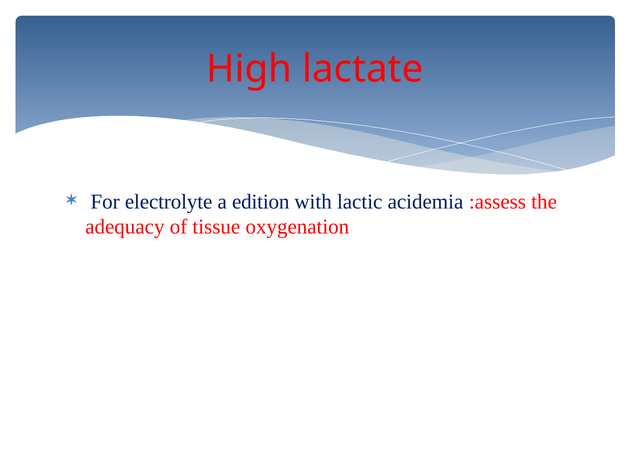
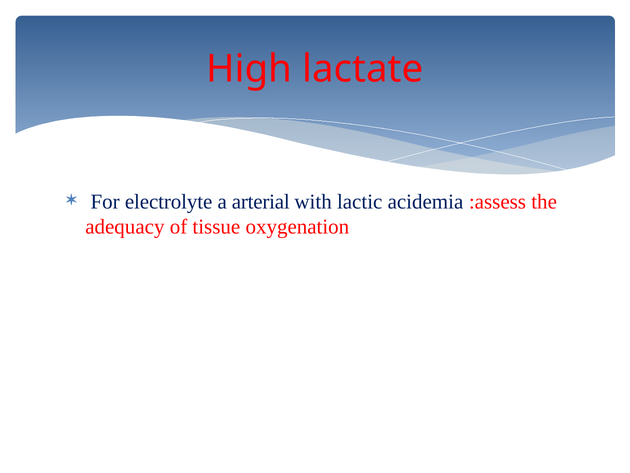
edition: edition -> arterial
